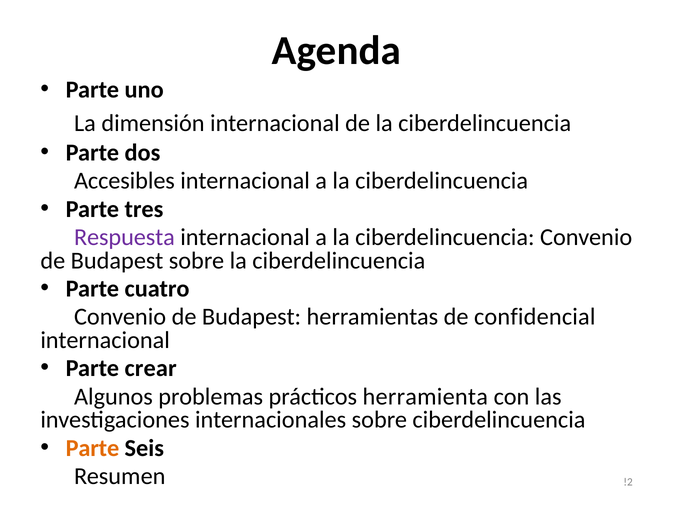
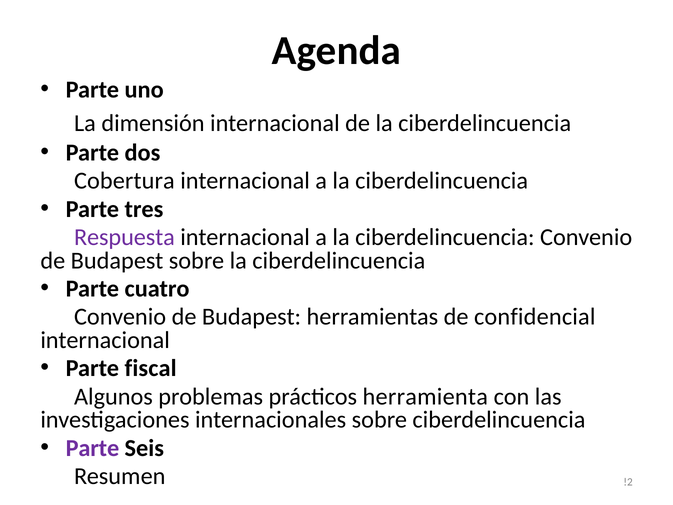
Accesibles: Accesibles -> Cobertura
crear: crear -> fiscal
Parte at (92, 448) colour: orange -> purple
